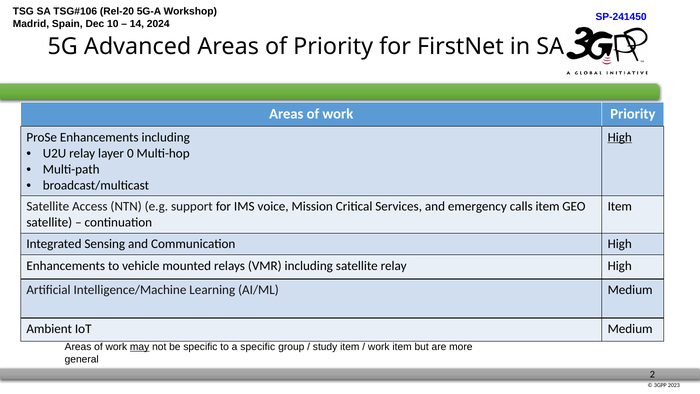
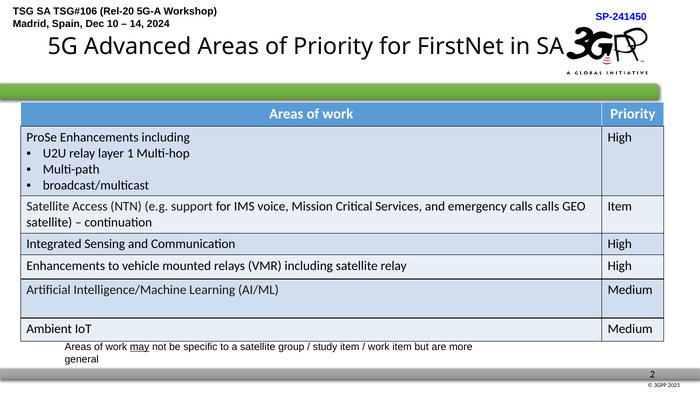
High at (620, 137) underline: present -> none
0: 0 -> 1
calls item: item -> calls
a specific: specific -> satellite
